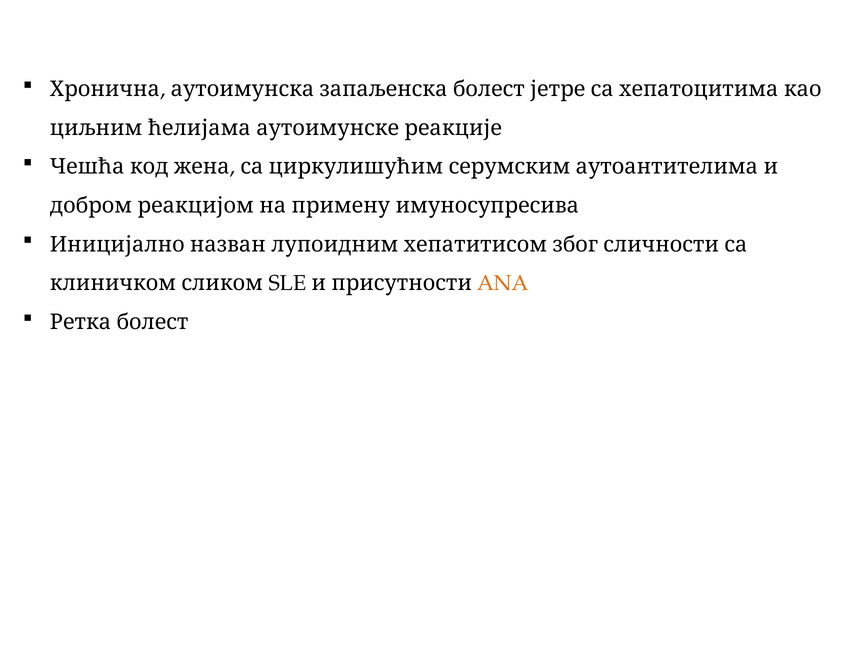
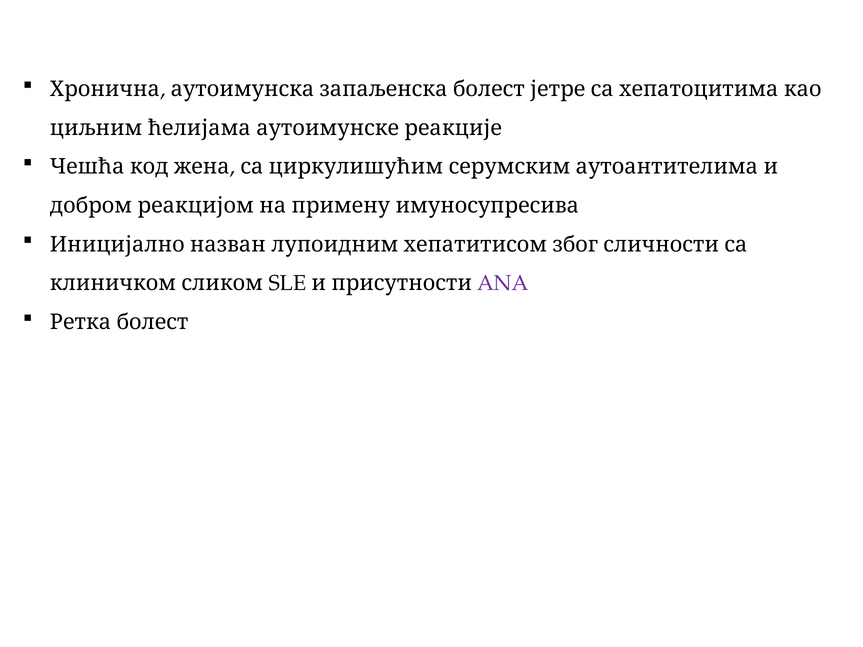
ANA colour: orange -> purple
